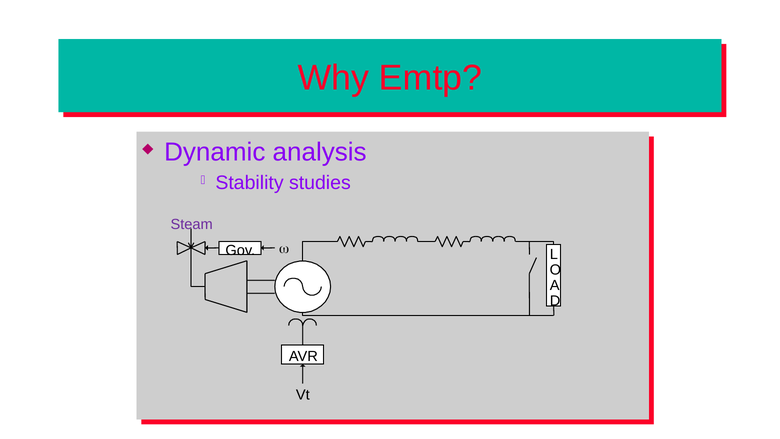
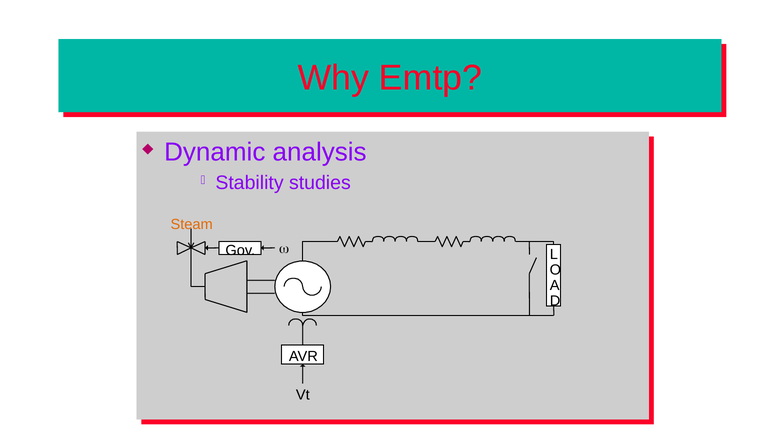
Steam colour: purple -> orange
